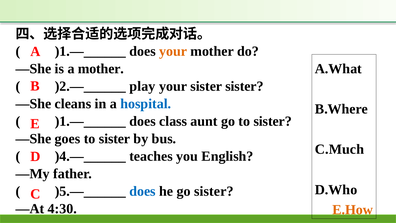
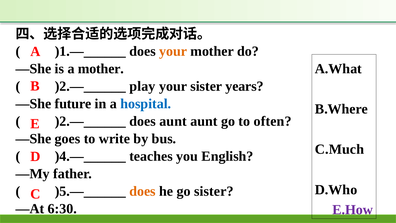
sister sister: sister -> years
cleans: cleans -> future
)1.—______ at (90, 121): )1.—______ -> )2.—______
does class: class -> aunt
go to sister: sister -> often
goes to sister: sister -> write
does at (142, 191) colour: blue -> orange
4:30: 4:30 -> 6:30
E.How colour: orange -> purple
